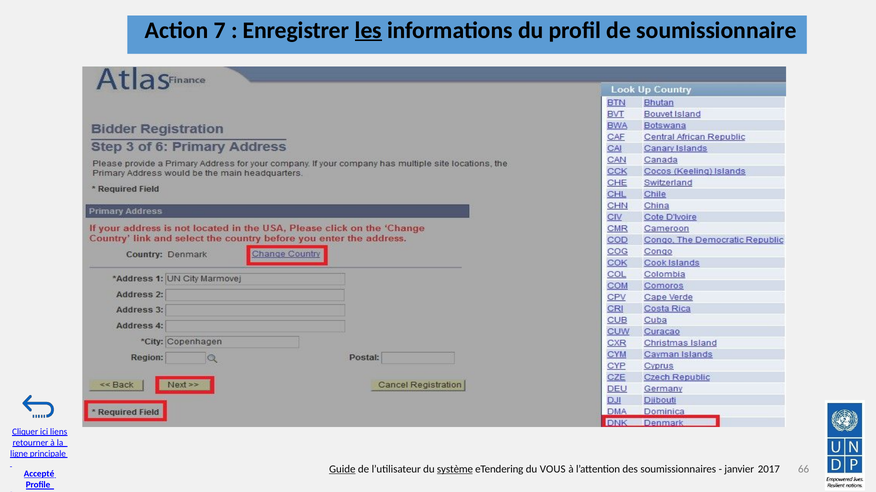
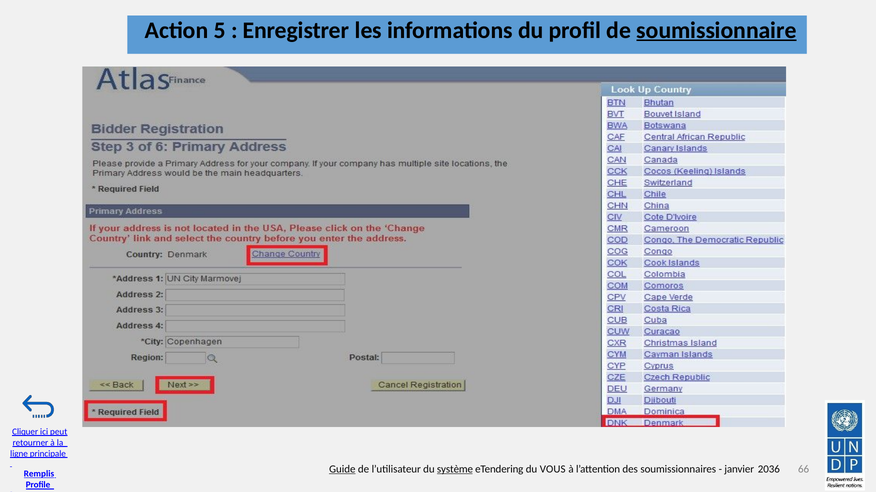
7: 7 -> 5
les underline: present -> none
soumissionnaire underline: none -> present
liens: liens -> peut
2017: 2017 -> 2036
Accepté: Accepté -> Remplis
